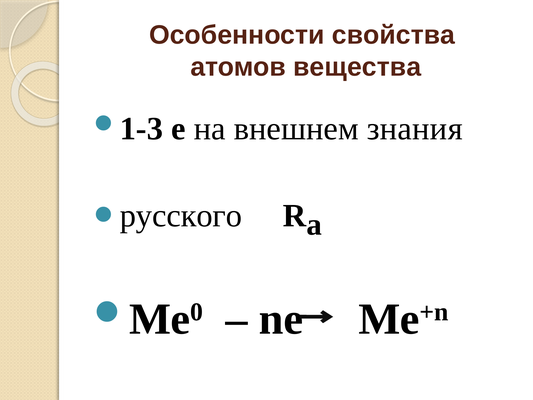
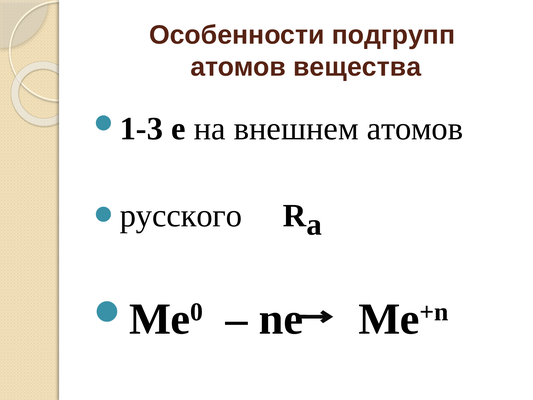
свойства: свойства -> подгрупп
внешнем знания: знания -> атомов
